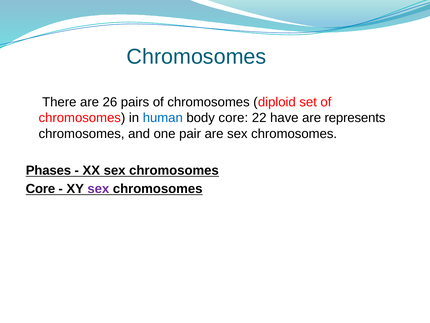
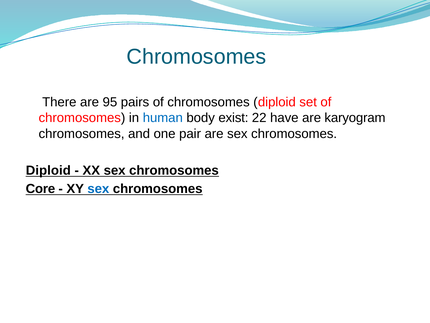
26: 26 -> 95
body core: core -> exist
represents: represents -> karyogram
Phases at (48, 170): Phases -> Diploid
sex at (98, 189) colour: purple -> blue
